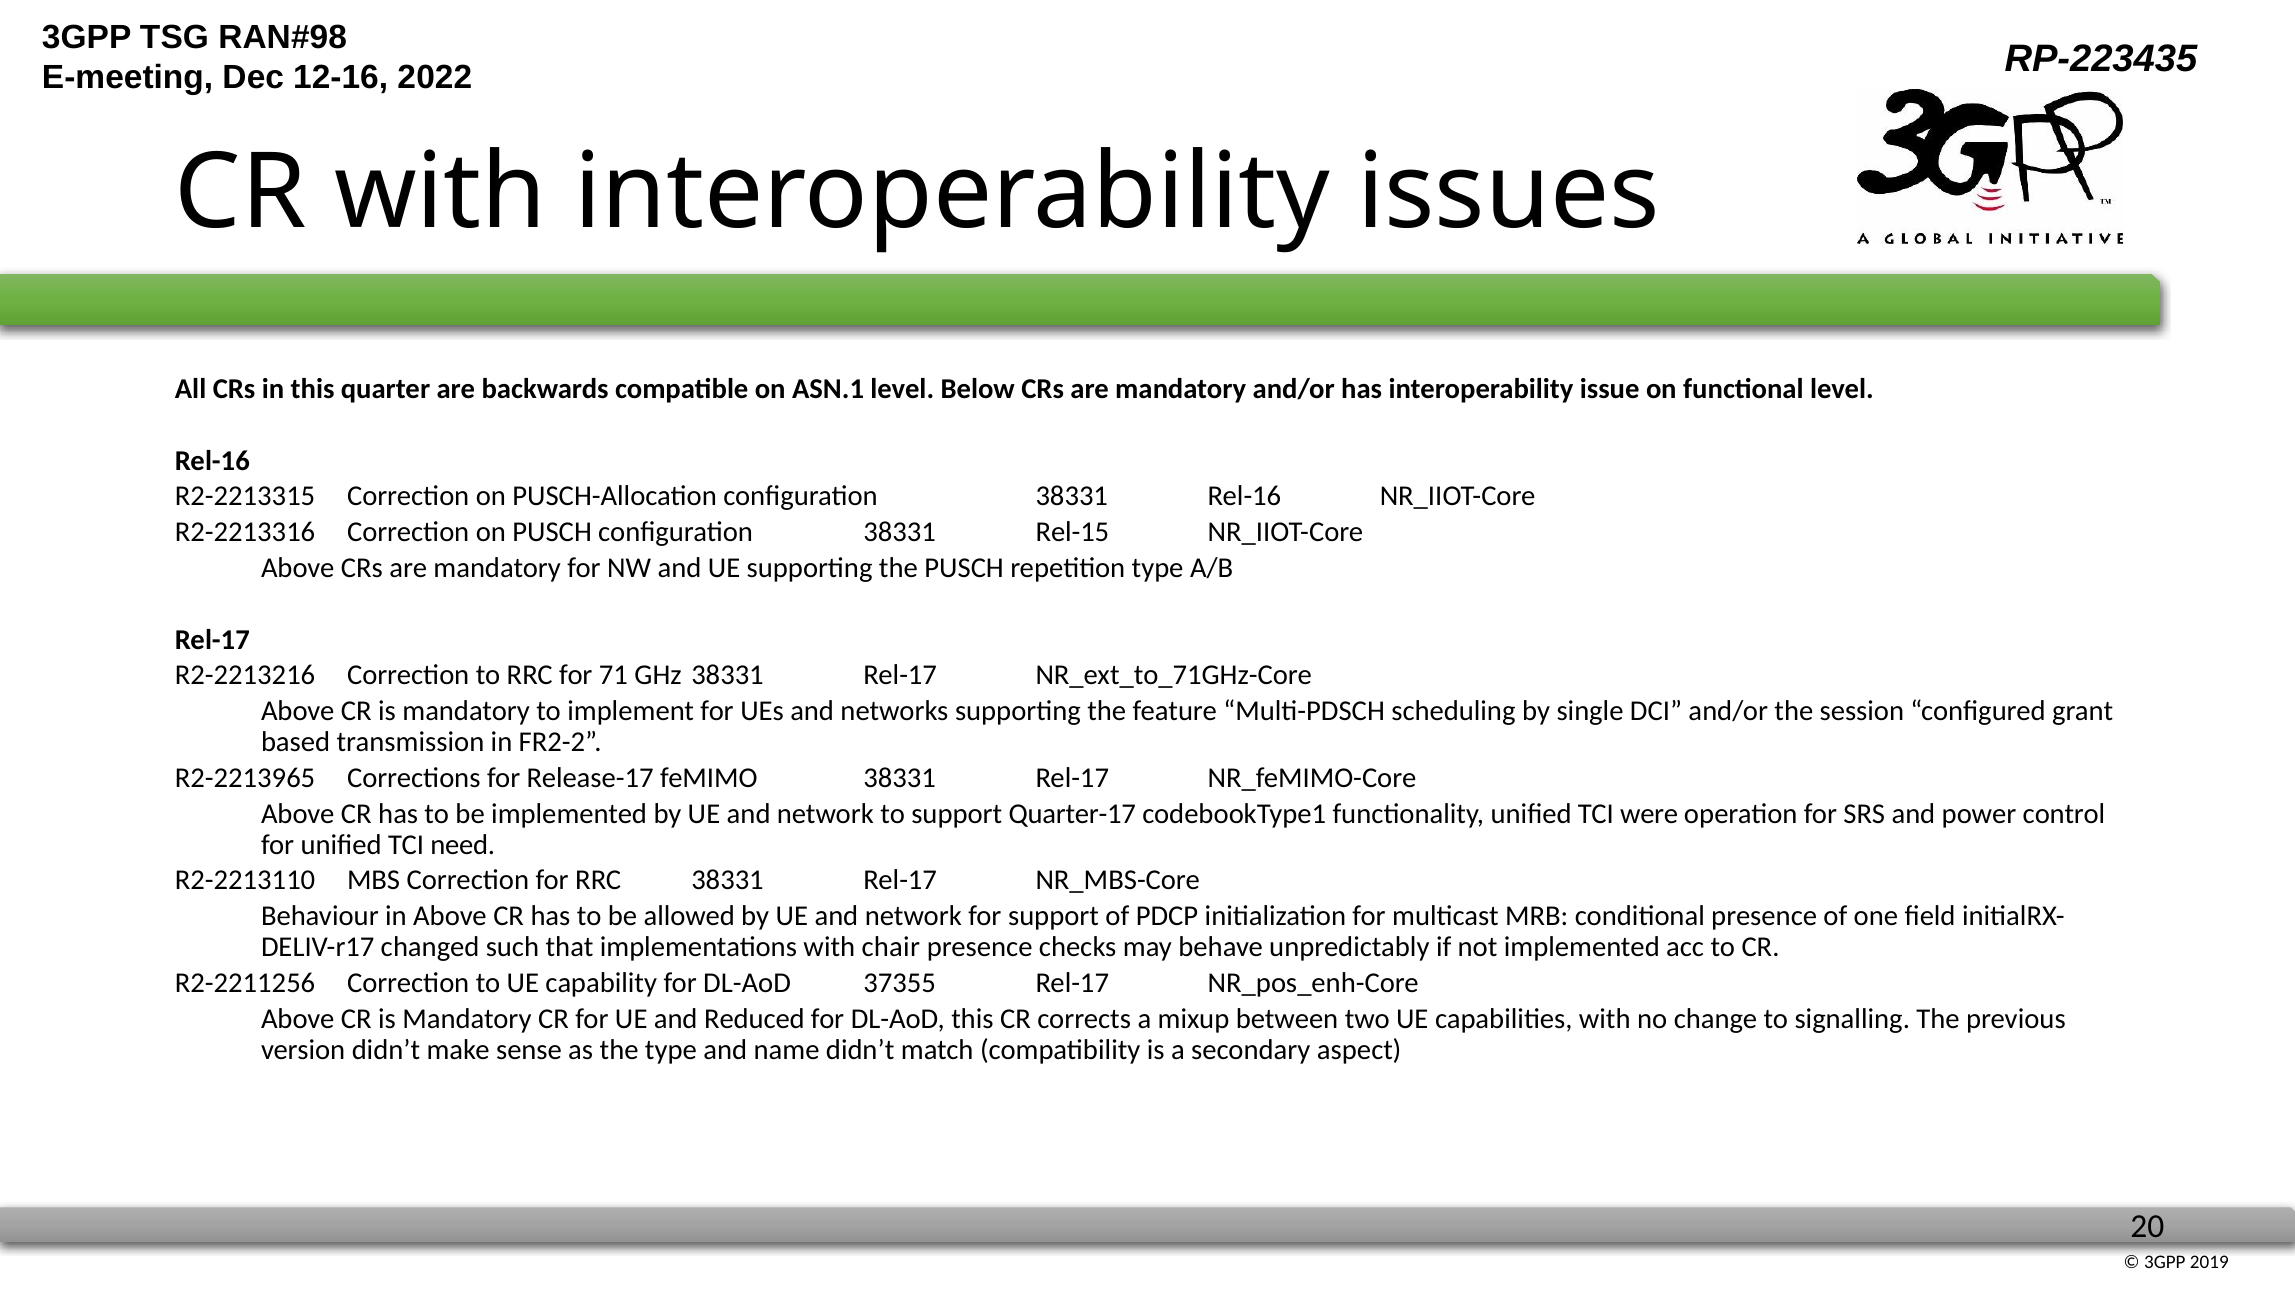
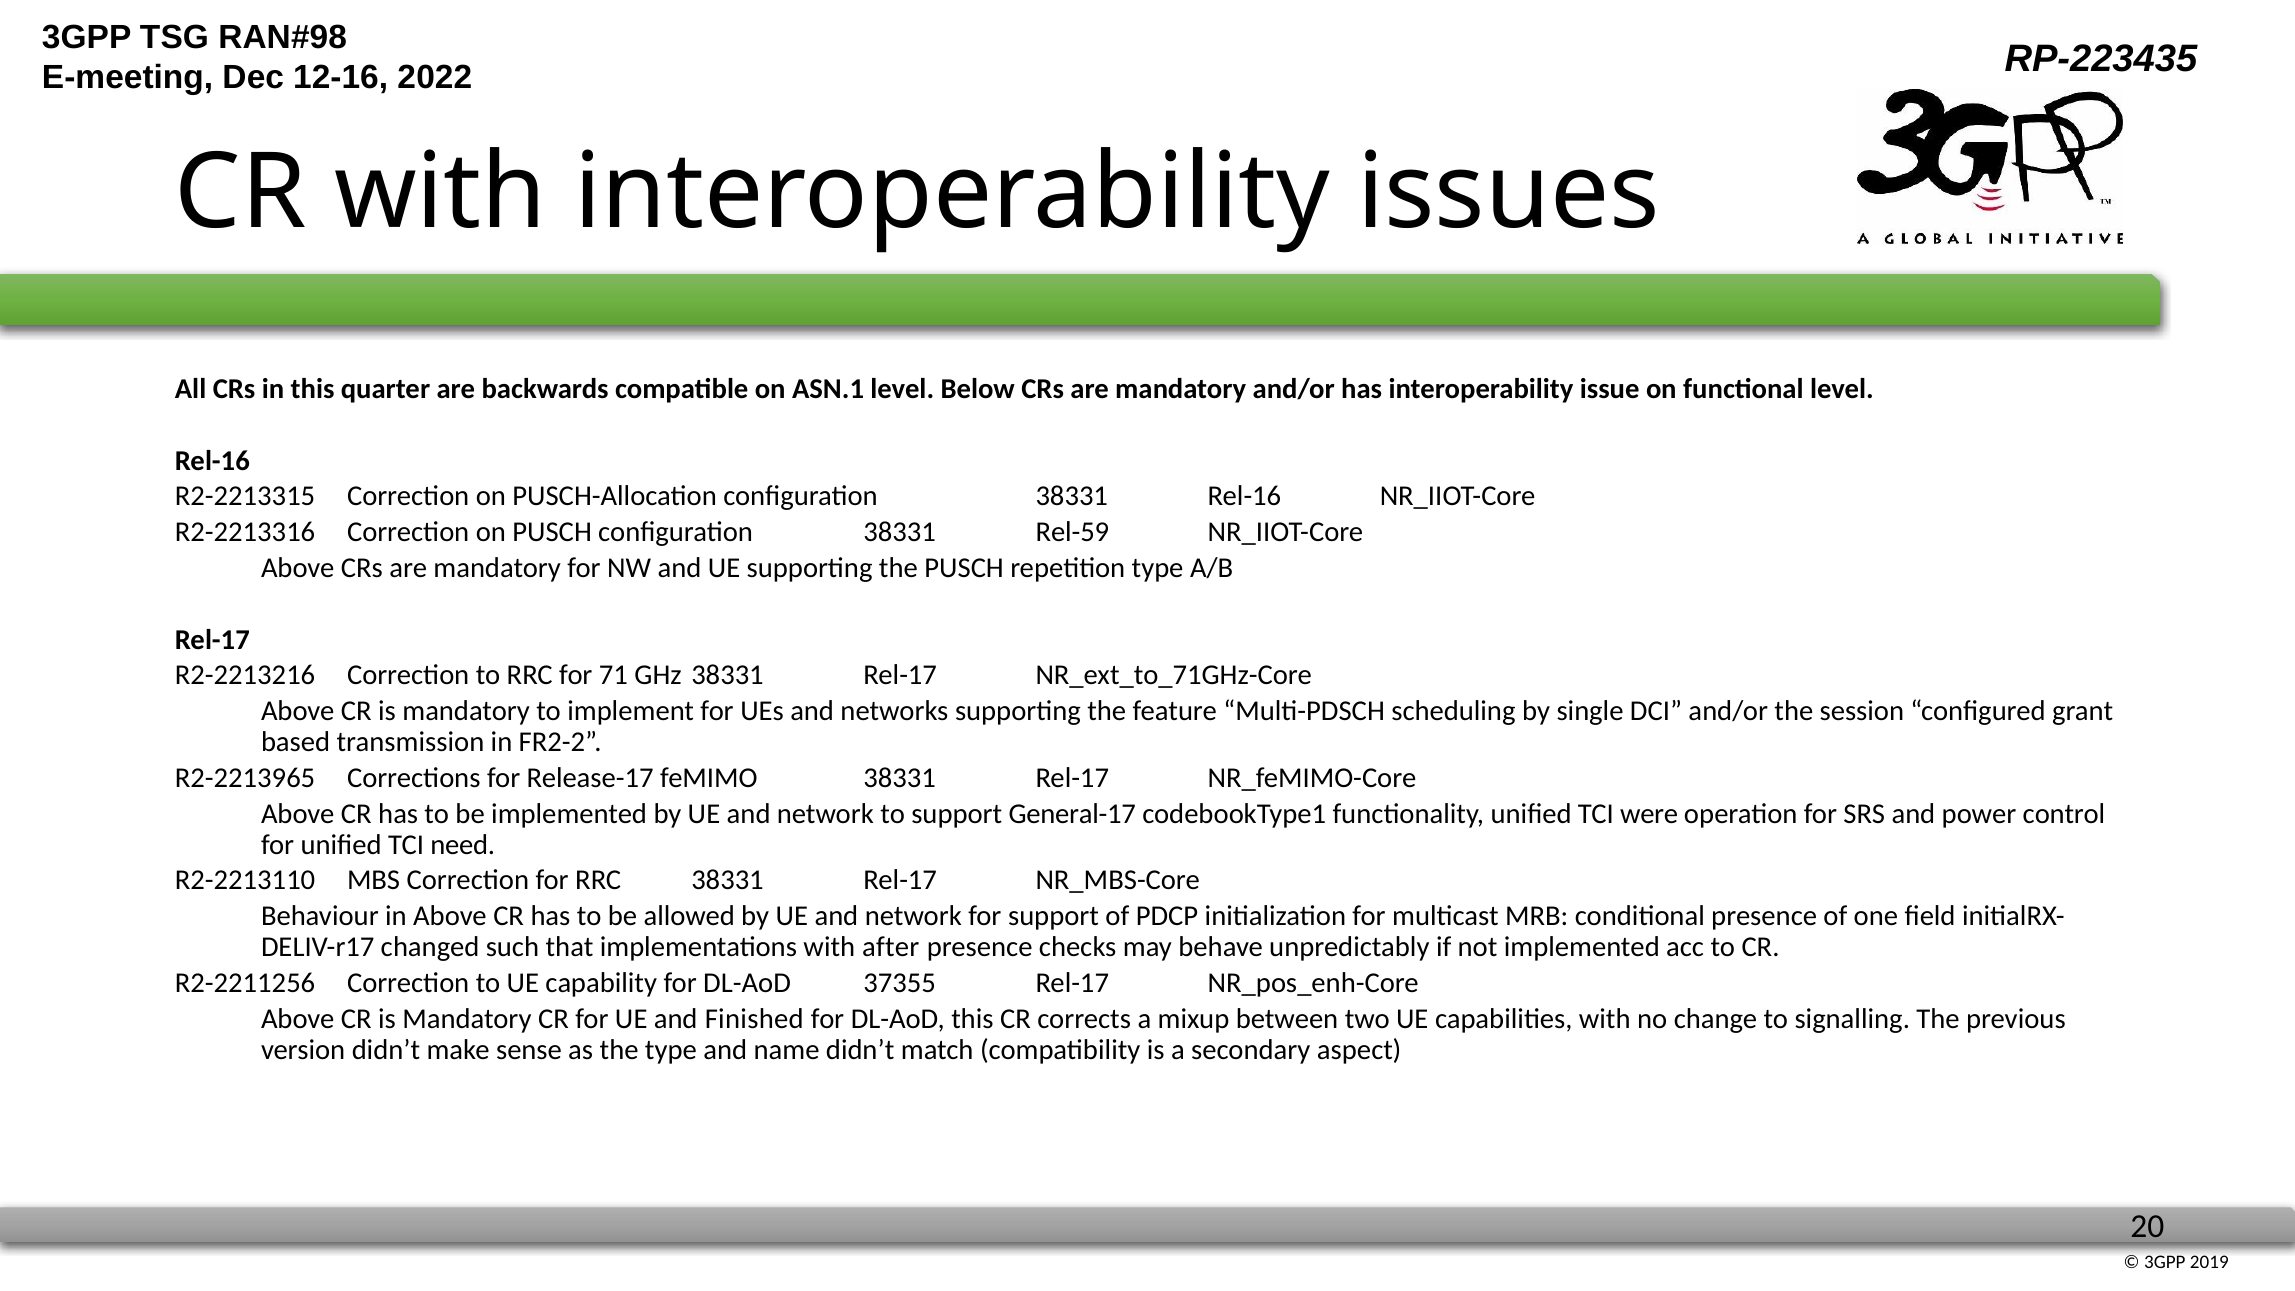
Rel-15: Rel-15 -> Rel-59
Quarter-17: Quarter-17 -> General-17
chair: chair -> after
Reduced: Reduced -> Finished
